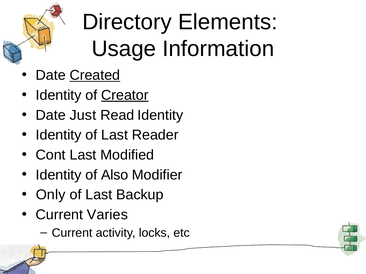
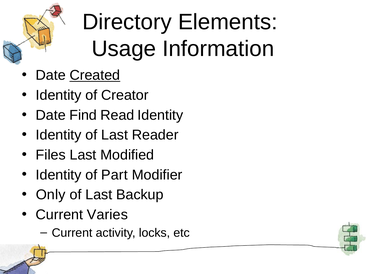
Creator underline: present -> none
Just: Just -> Find
Cont: Cont -> Files
Also: Also -> Part
